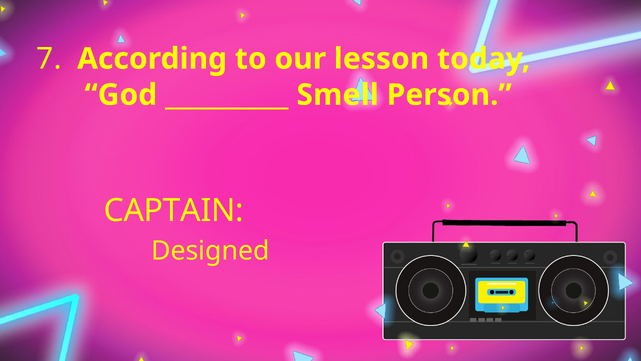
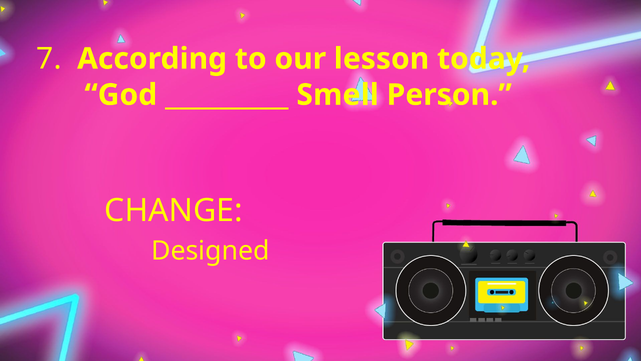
CAPTAIN: CAPTAIN -> CHANGE
